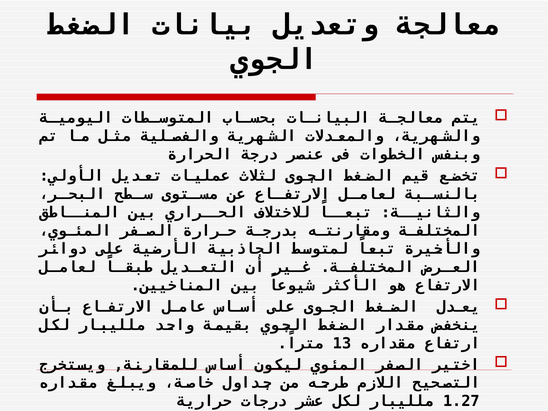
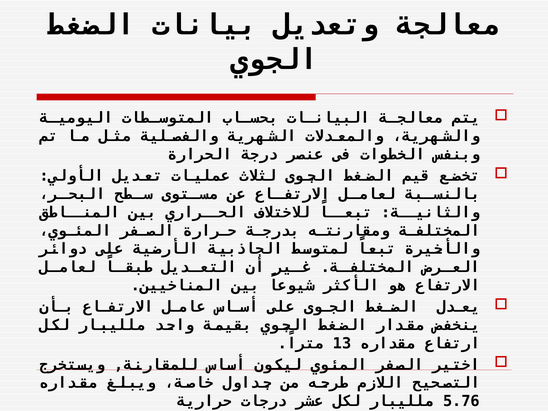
1.27: 1.27 -> 5.76
